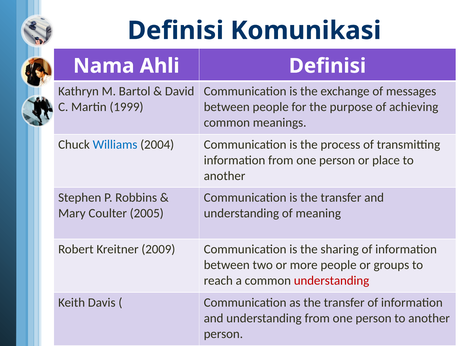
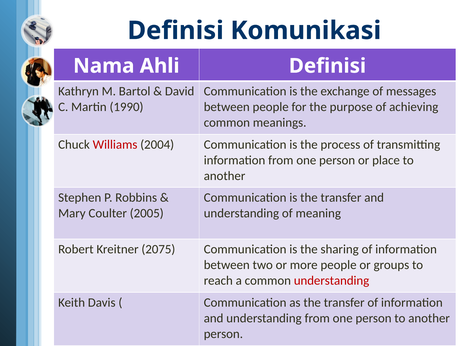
1999: 1999 -> 1990
Williams colour: blue -> red
2009: 2009 -> 2075
